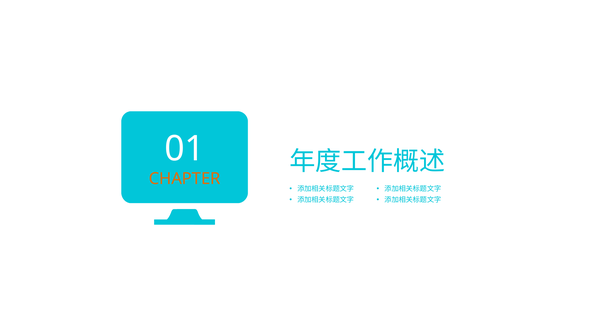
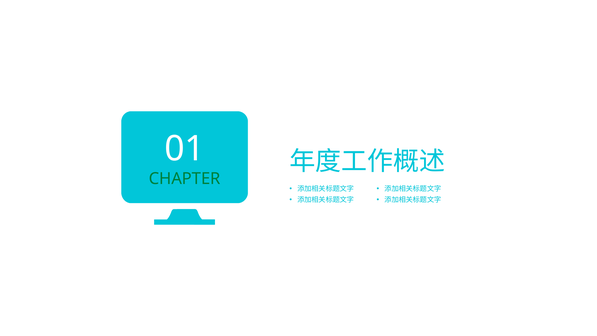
CHAPTER colour: orange -> green
